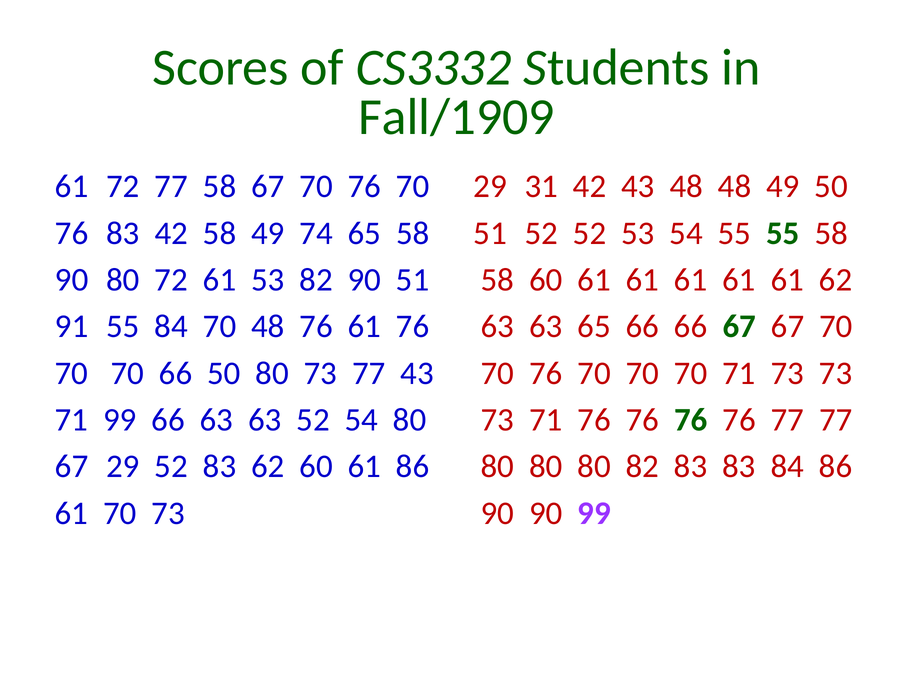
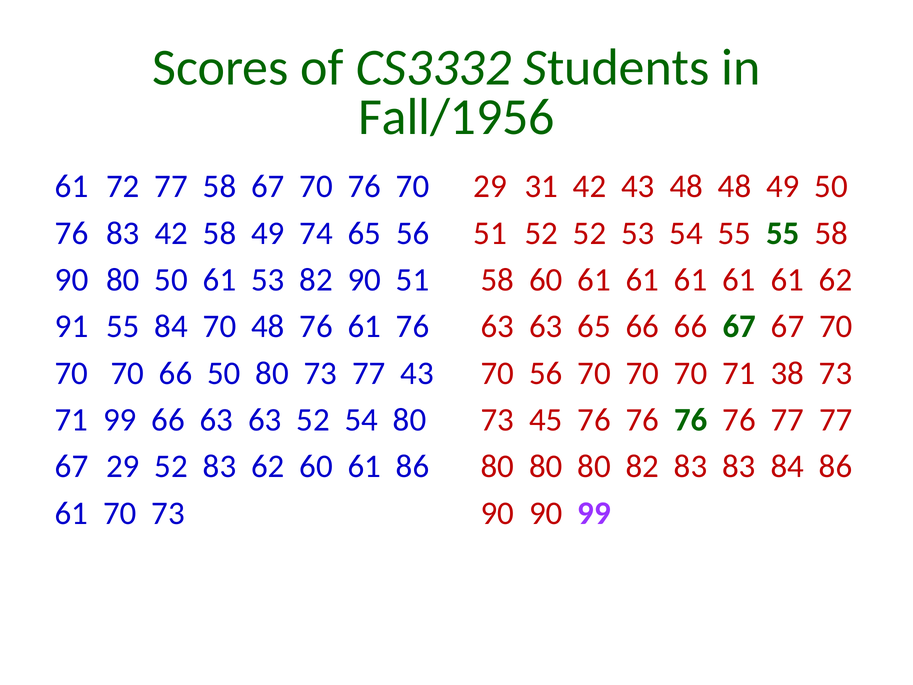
Fall/1909: Fall/1909 -> Fall/1956
65 58: 58 -> 56
80 72: 72 -> 50
76 at (546, 373): 76 -> 56
71 73: 73 -> 38
73 71: 71 -> 45
